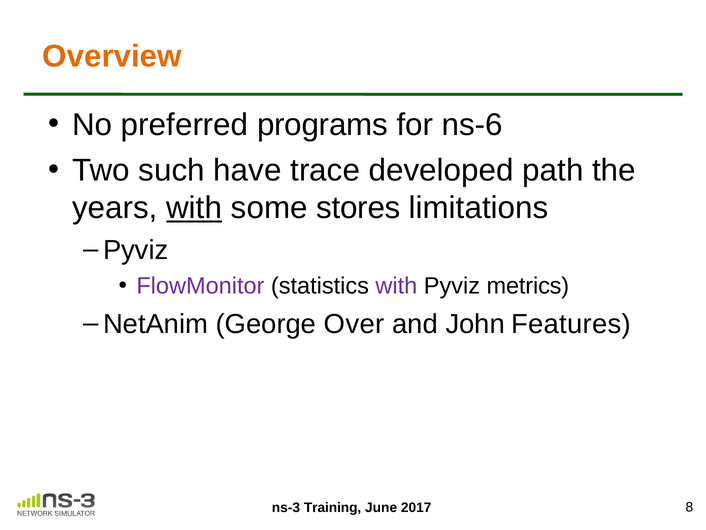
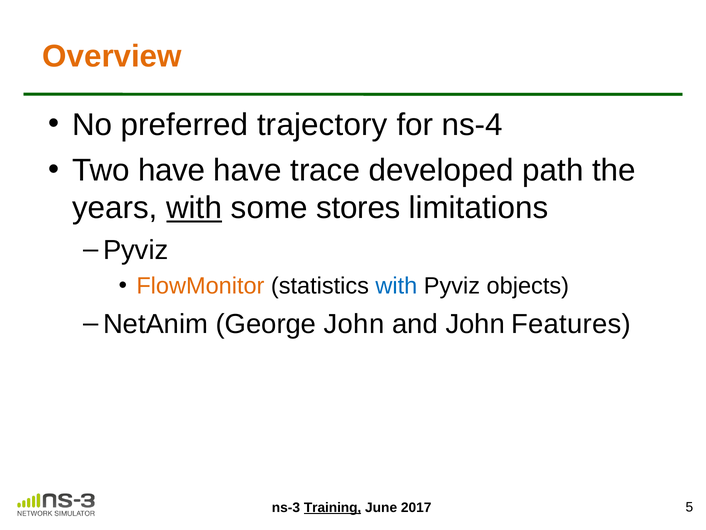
programs: programs -> trajectory
ns-6: ns-6 -> ns-4
Two such: such -> have
FlowMonitor colour: purple -> orange
with at (396, 286) colour: purple -> blue
metrics: metrics -> objects
George Over: Over -> John
Training underline: none -> present
8: 8 -> 5
